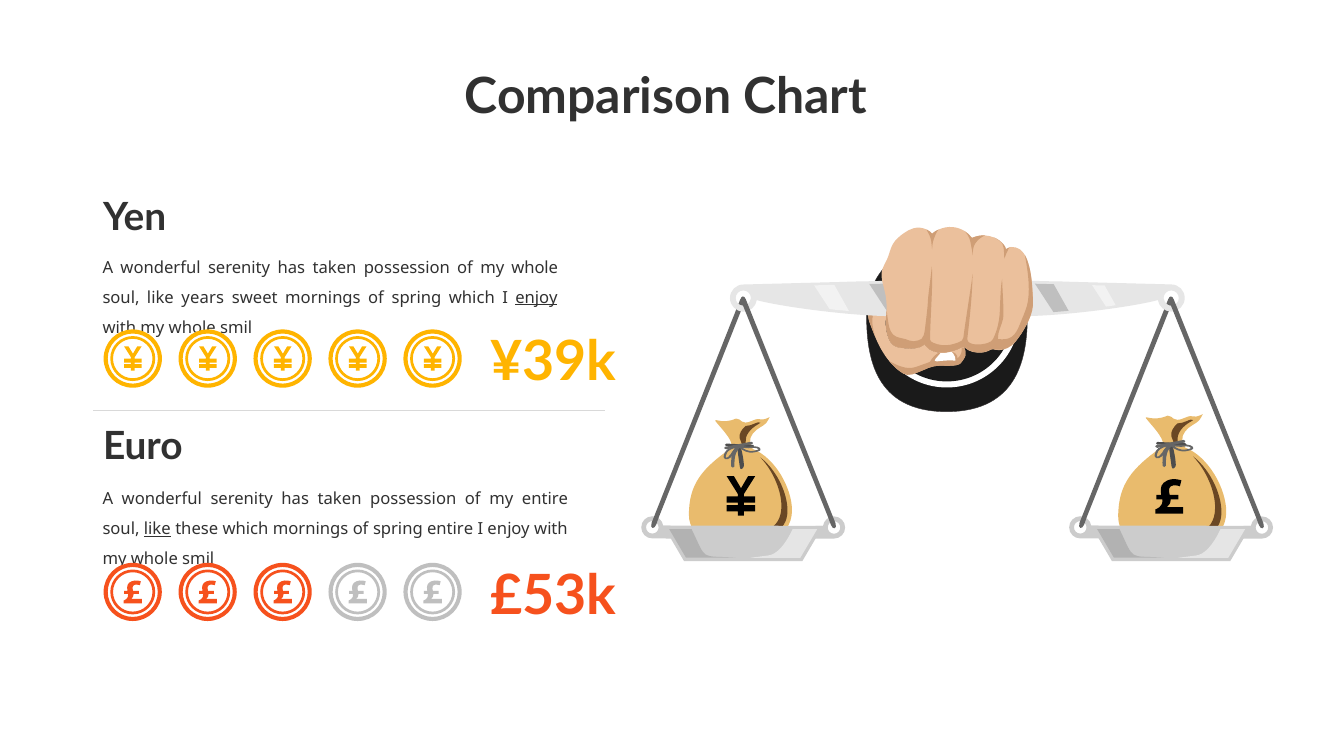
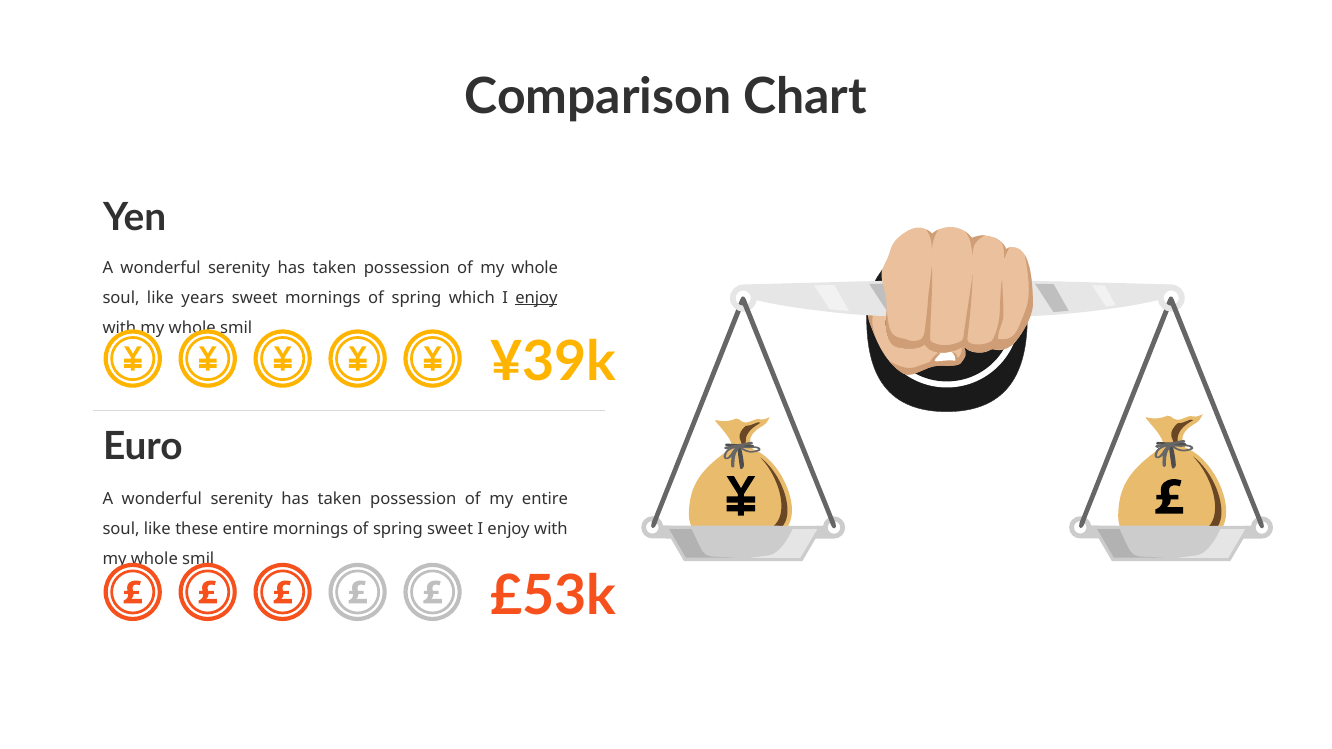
like at (157, 530) underline: present -> none
these which: which -> entire
spring entire: entire -> sweet
